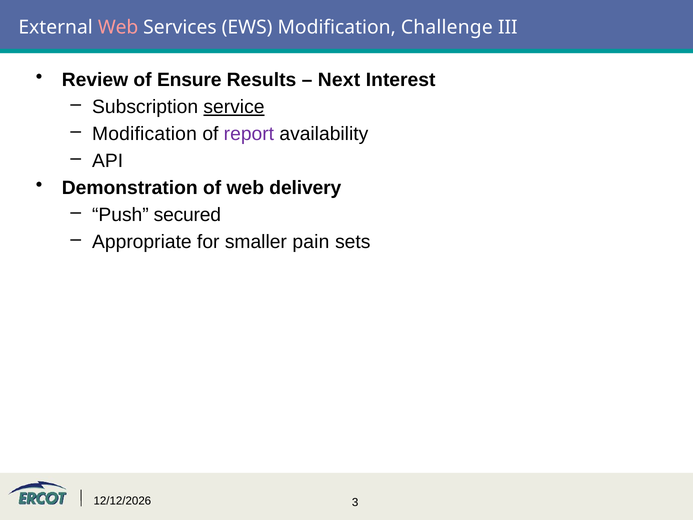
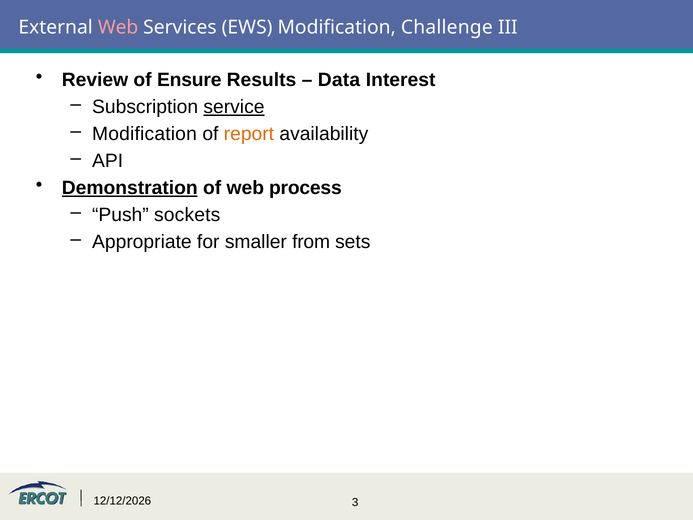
Next: Next -> Data
report colour: purple -> orange
Demonstration underline: none -> present
delivery: delivery -> process
secured: secured -> sockets
pain: pain -> from
